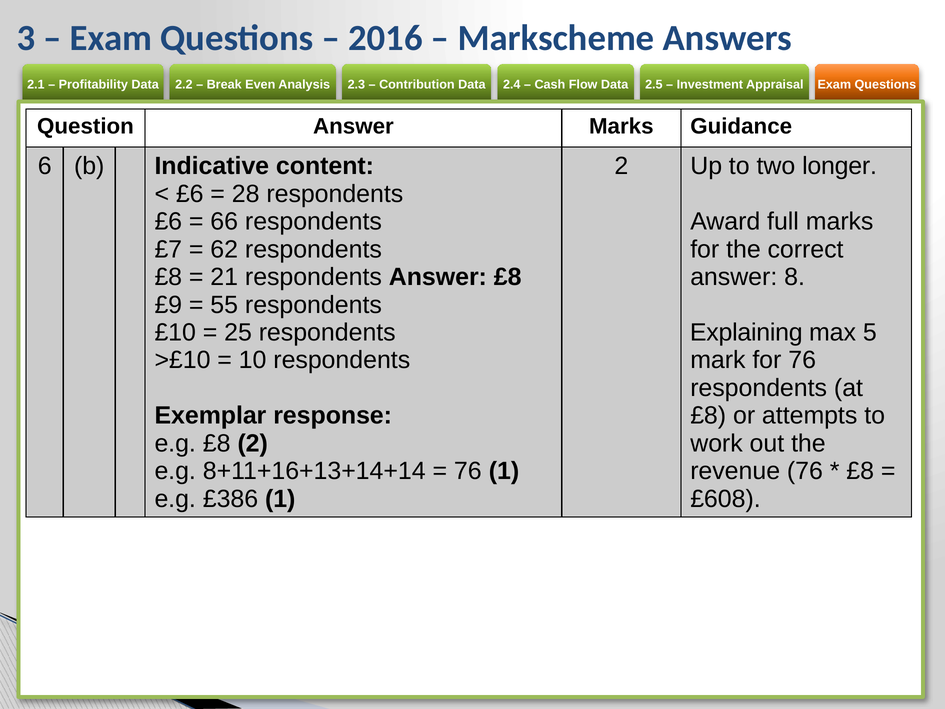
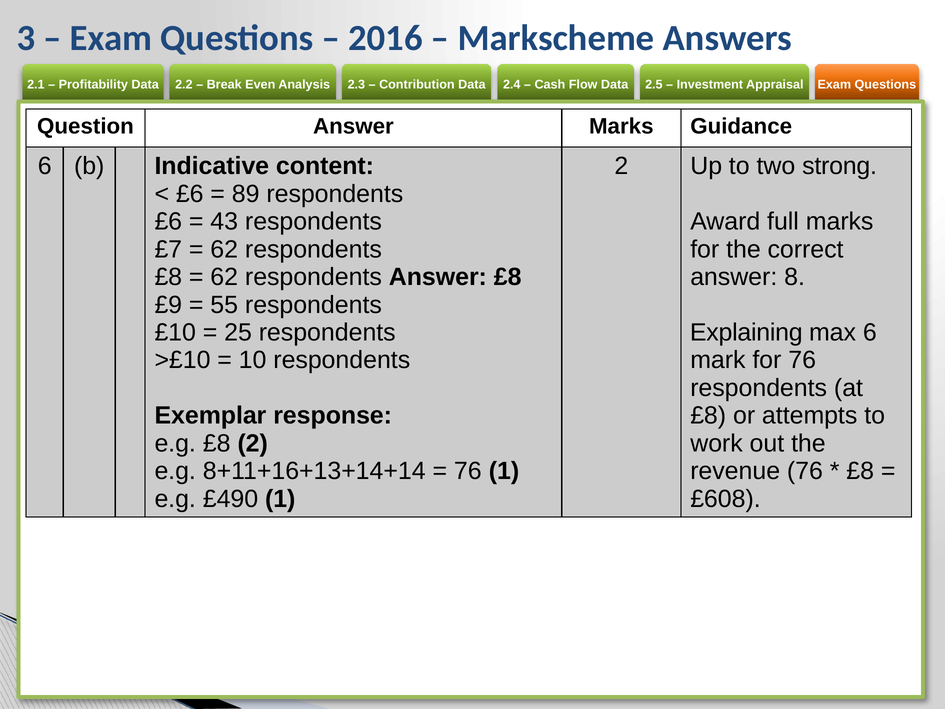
longer: longer -> strong
28: 28 -> 89
66: 66 -> 43
21 at (224, 277): 21 -> 62
max 5: 5 -> 6
£386: £386 -> £490
